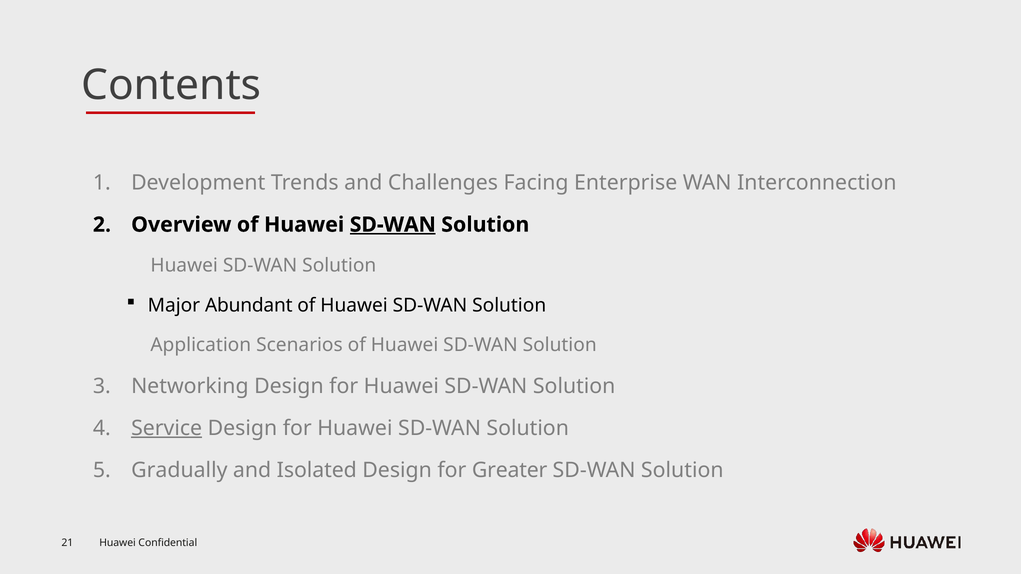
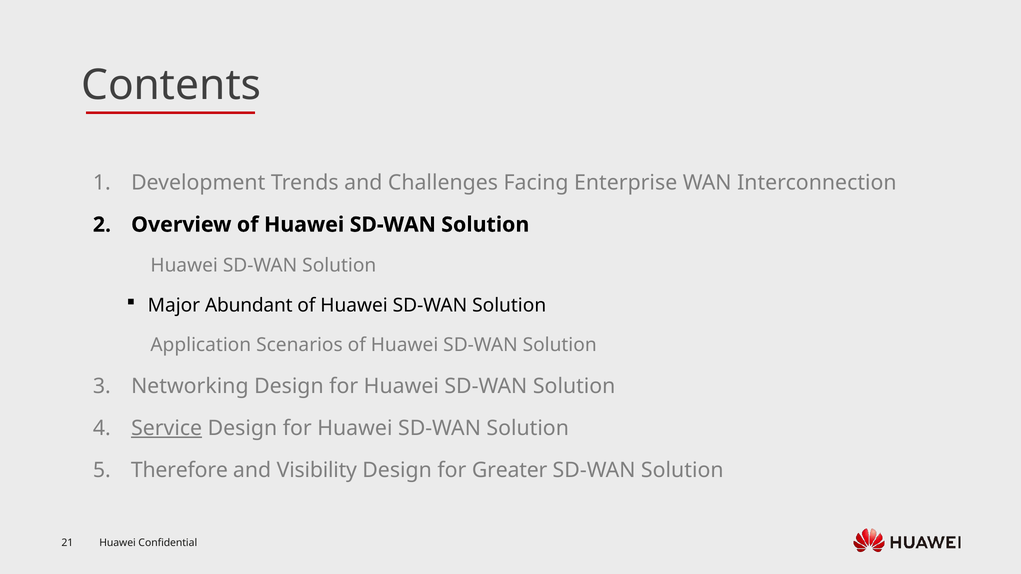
SD-WAN at (393, 225) underline: present -> none
Gradually: Gradually -> Therefore
Isolated: Isolated -> Visibility
